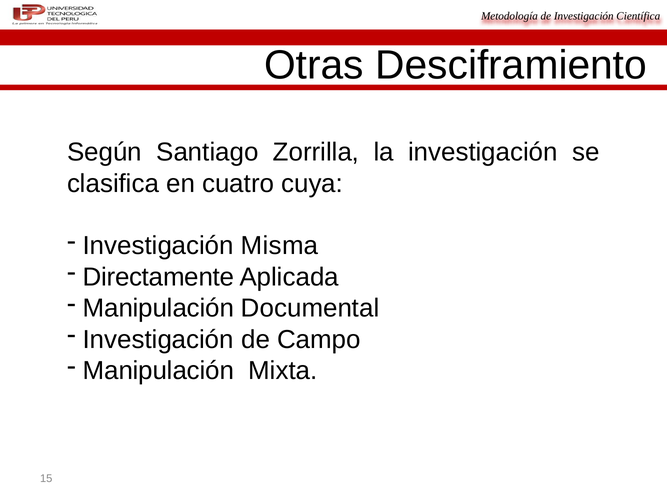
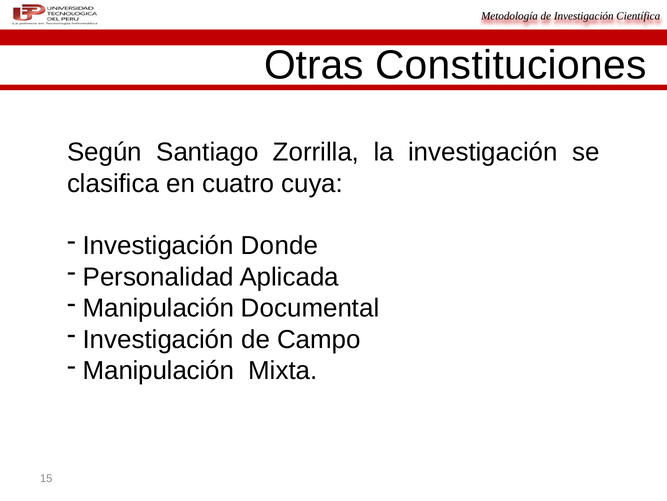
Desciframiento: Desciframiento -> Constituciones
Misma: Misma -> Donde
Directamente: Directamente -> Personalidad
